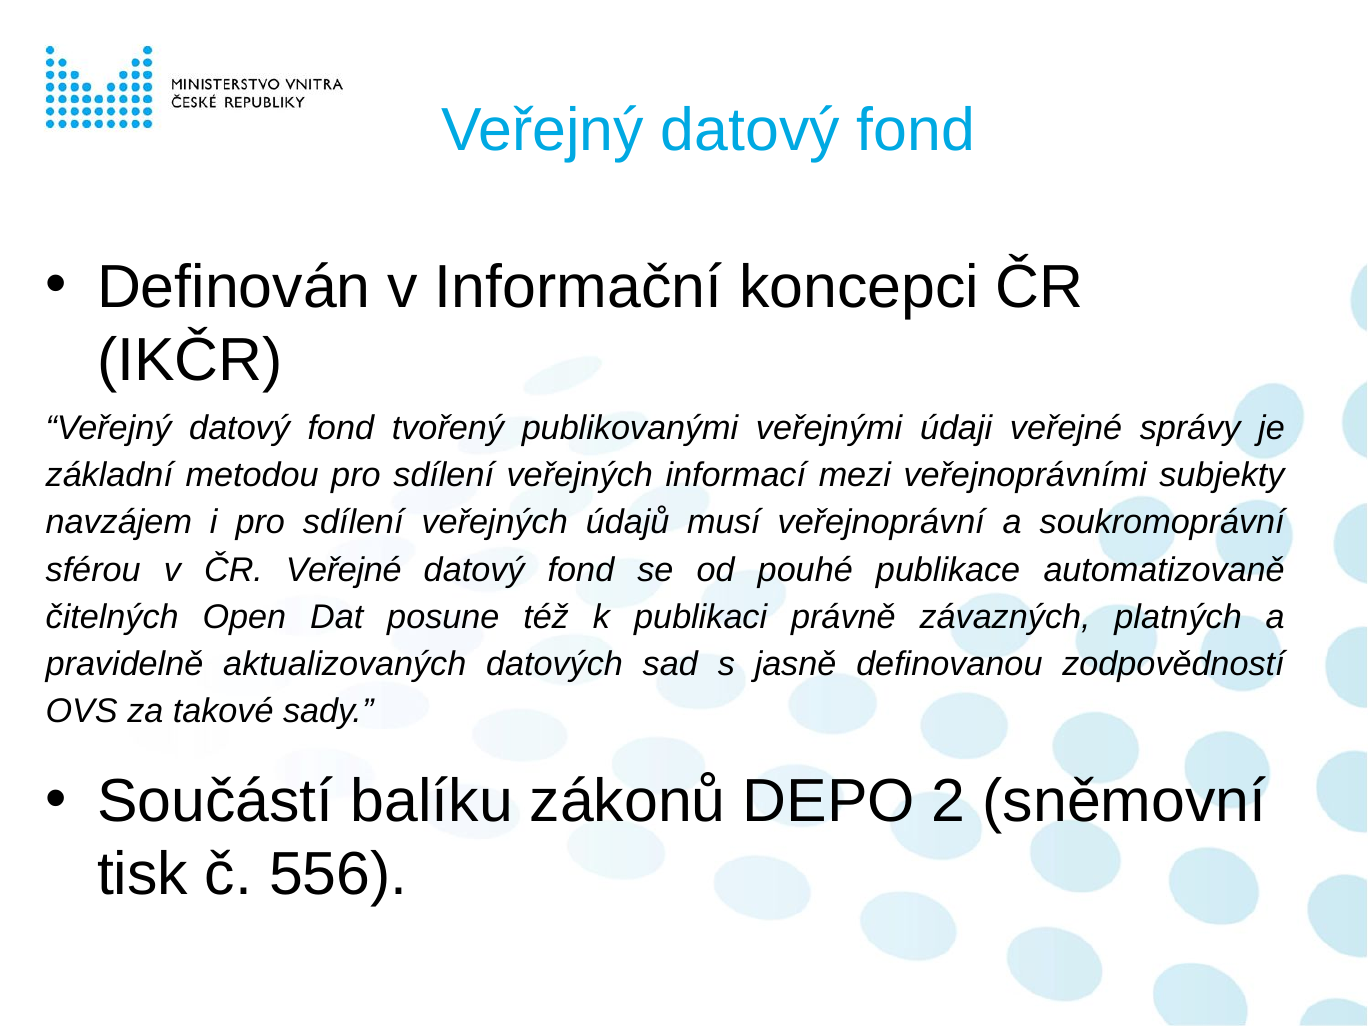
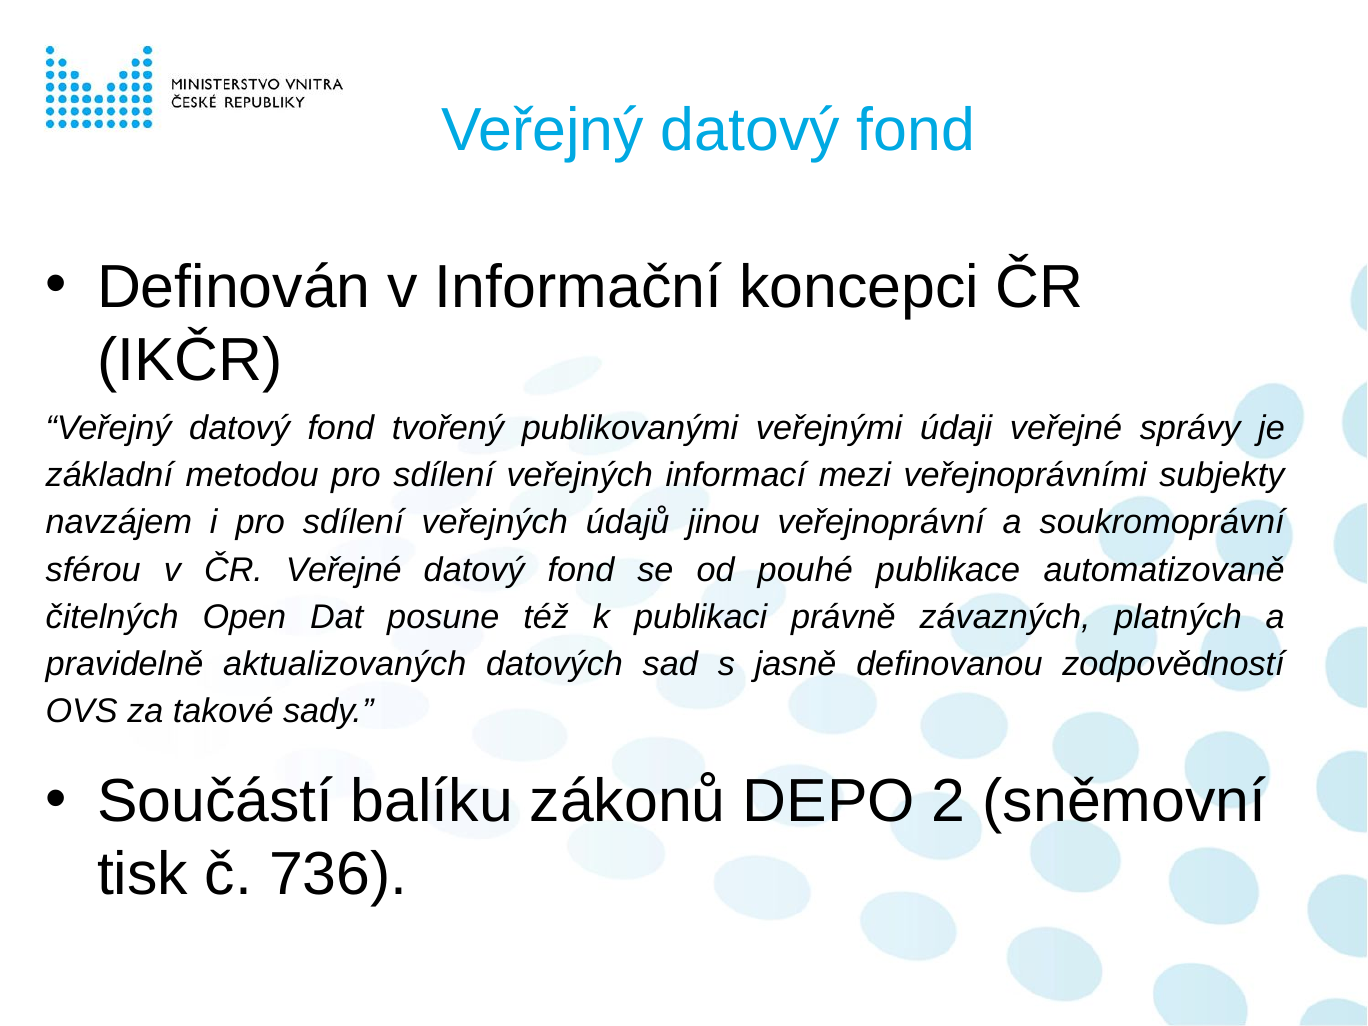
musí: musí -> jinou
556: 556 -> 736
